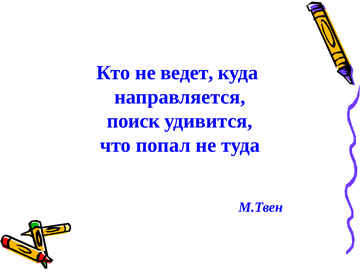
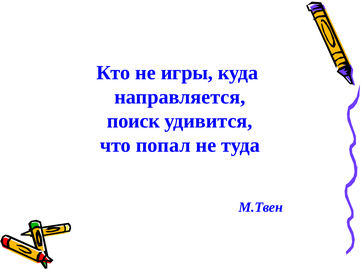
ведет: ведет -> игры
